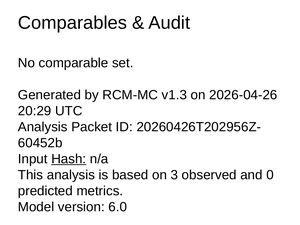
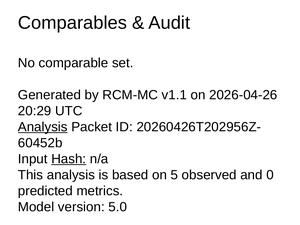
v1.3: v1.3 -> v1.1
Analysis at (43, 127) underline: none -> present
3: 3 -> 5
6.0: 6.0 -> 5.0
